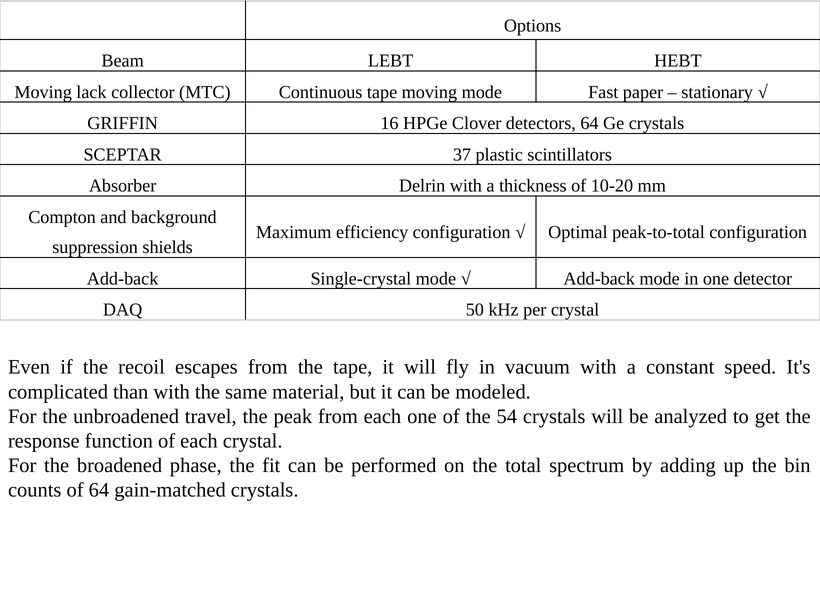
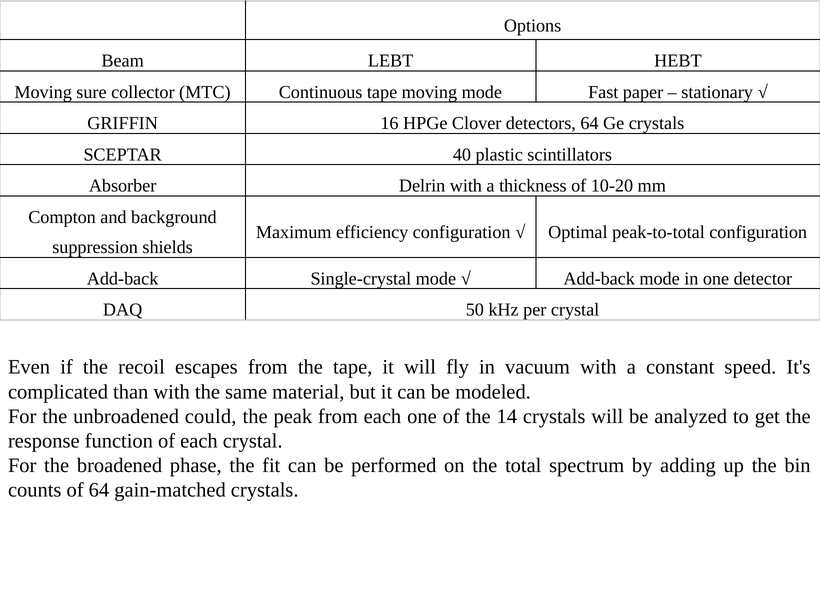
lack: lack -> sure
37: 37 -> 40
travel: travel -> could
54: 54 -> 14
